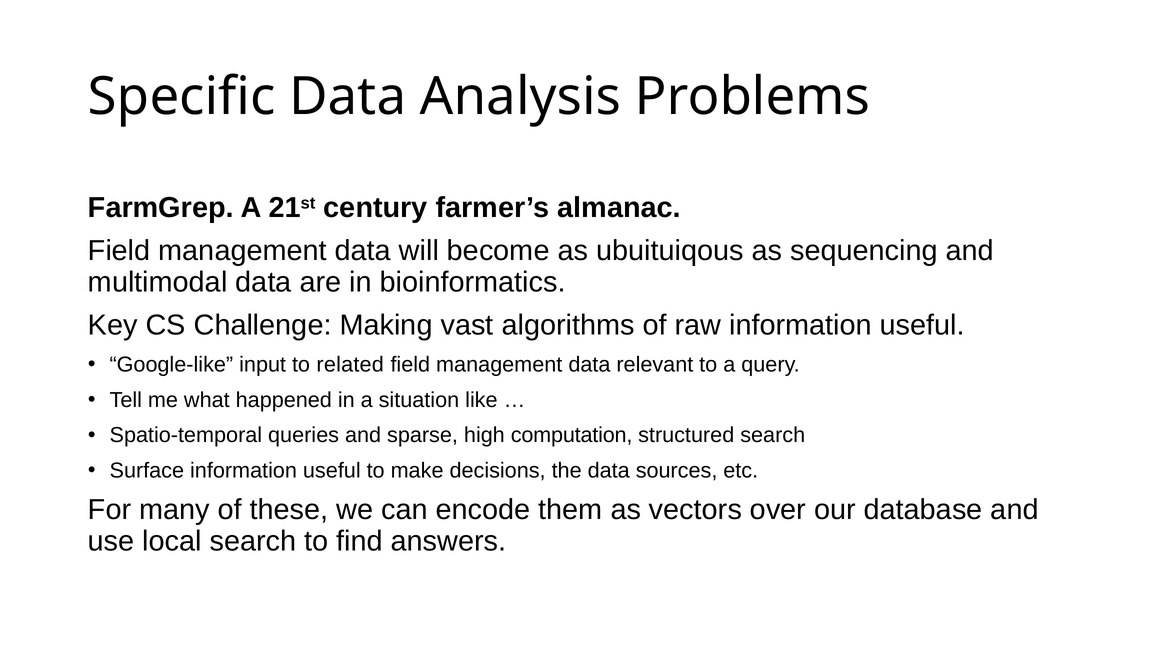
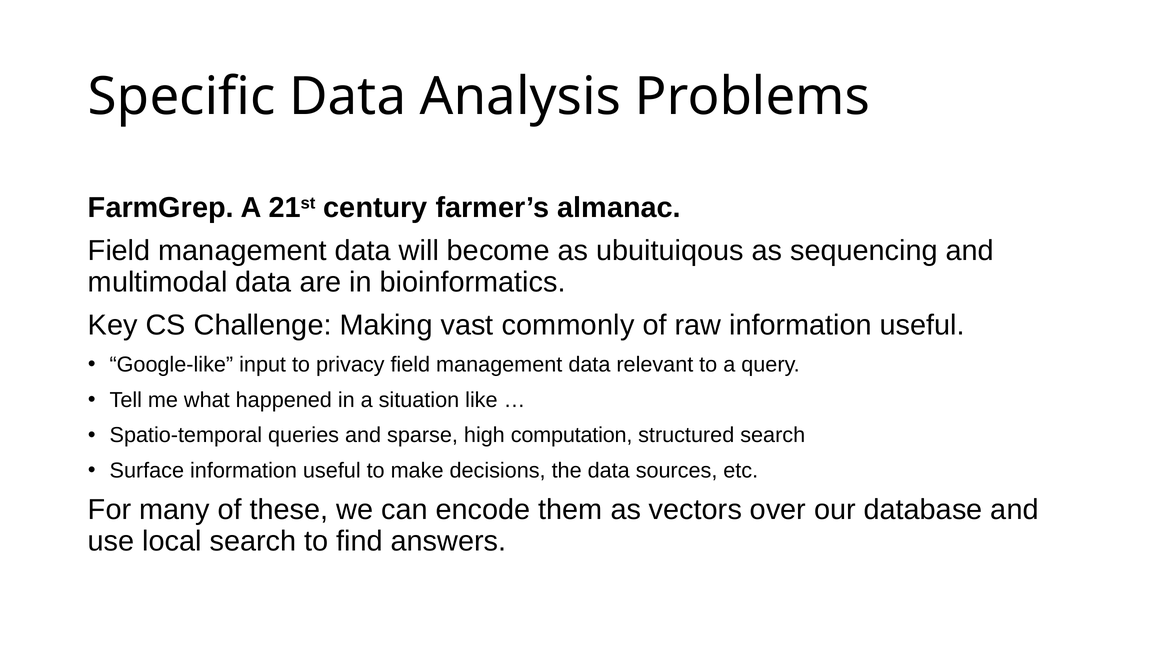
algorithms: algorithms -> commonly
related: related -> privacy
